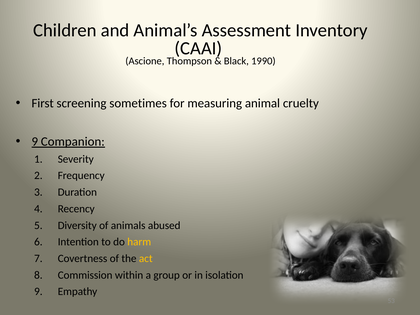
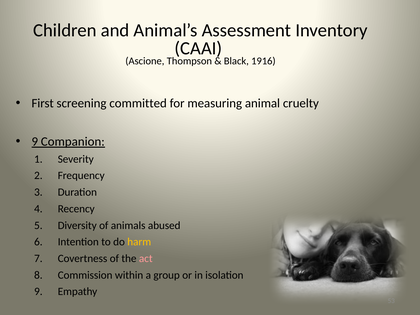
1990: 1990 -> 1916
sometimes: sometimes -> committed
act colour: yellow -> pink
